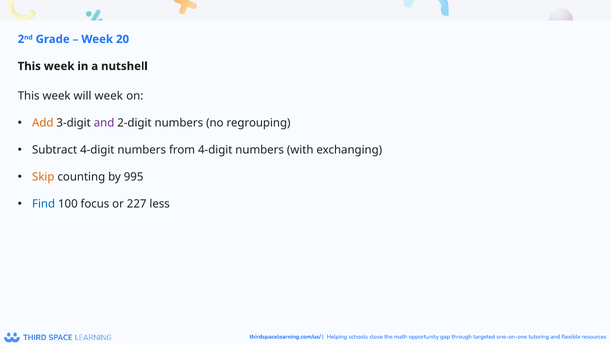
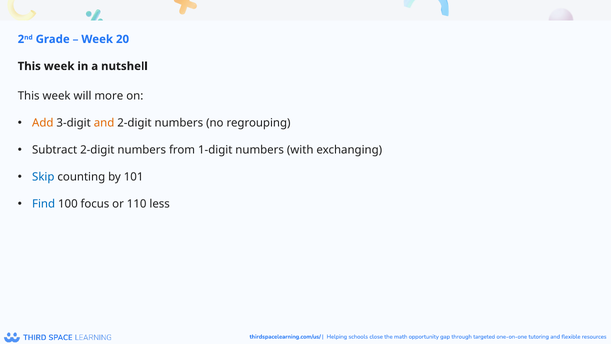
will week: week -> more
and at (104, 123) colour: purple -> orange
Subtract 4-digit: 4-digit -> 2-digit
from 4-digit: 4-digit -> 1-digit
Skip colour: orange -> blue
995: 995 -> 101
227: 227 -> 110
